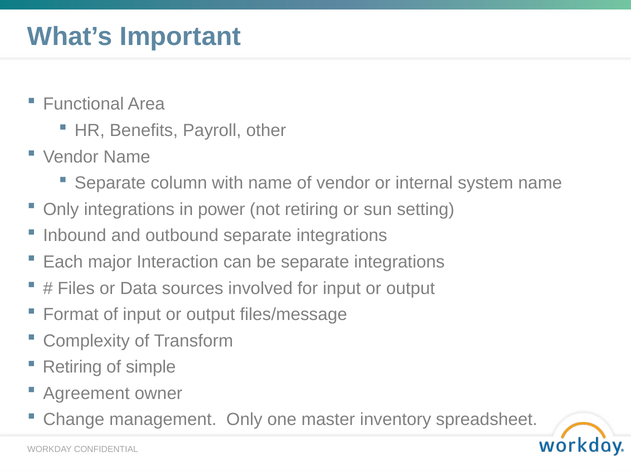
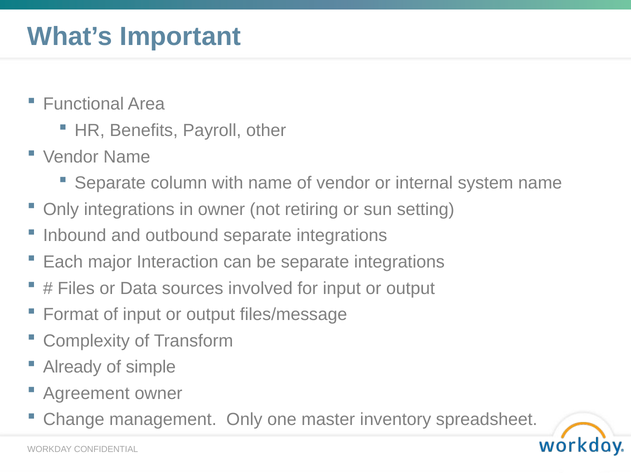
in power: power -> owner
Retiring at (72, 367): Retiring -> Already
